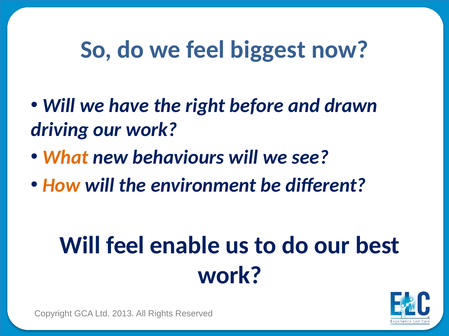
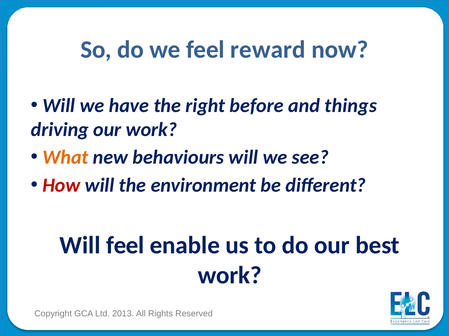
biggest: biggest -> reward
drawn: drawn -> things
How colour: orange -> red
